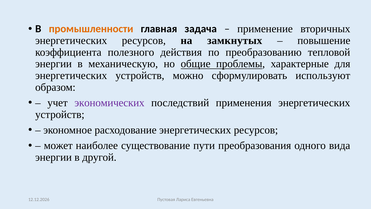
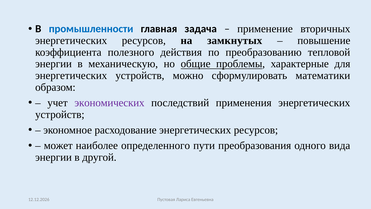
промышленности colour: orange -> blue
используют: используют -> математики
существование: существование -> определенного
